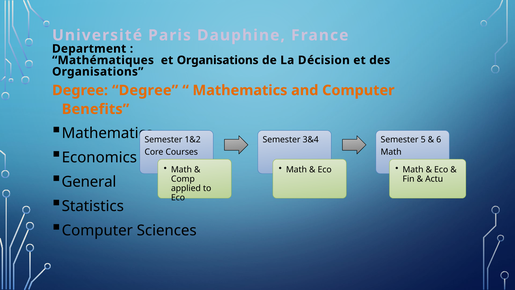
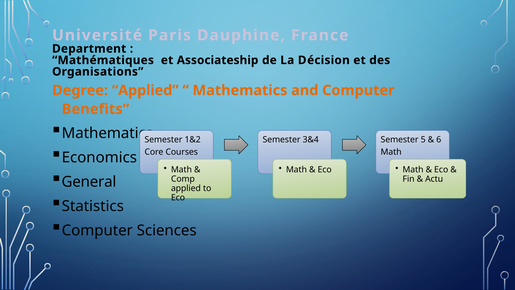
et Organisations: Organisations -> Associateship
Degree Degree: Degree -> Applied
